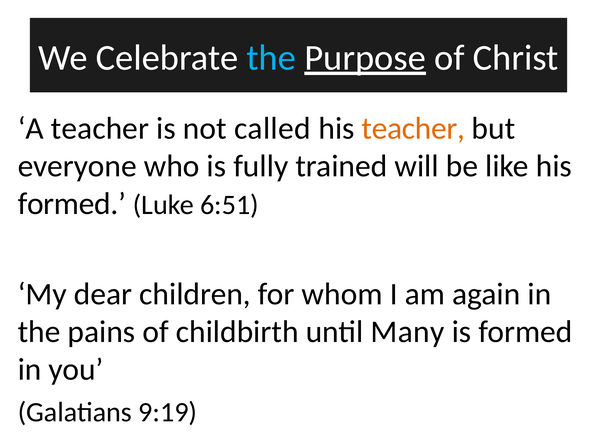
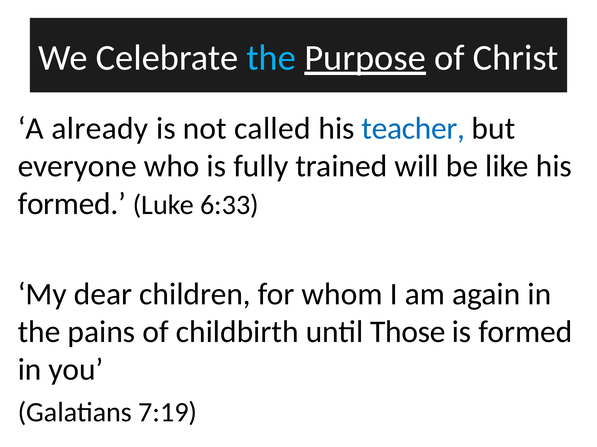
A teacher: teacher -> already
teacher at (413, 129) colour: orange -> blue
6:51: 6:51 -> 6:33
Many: Many -> Those
9:19: 9:19 -> 7:19
